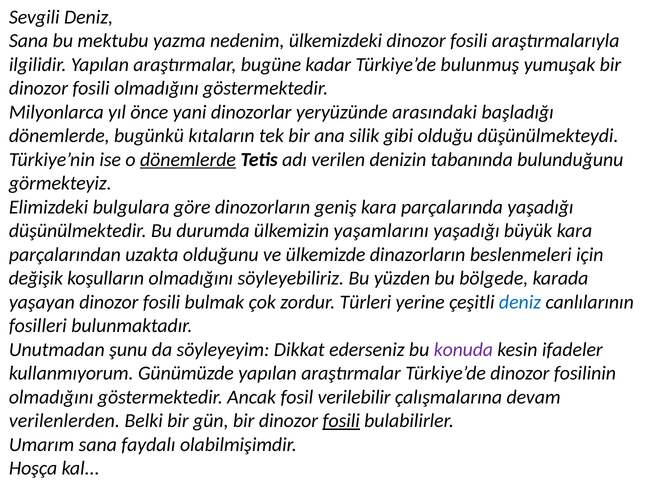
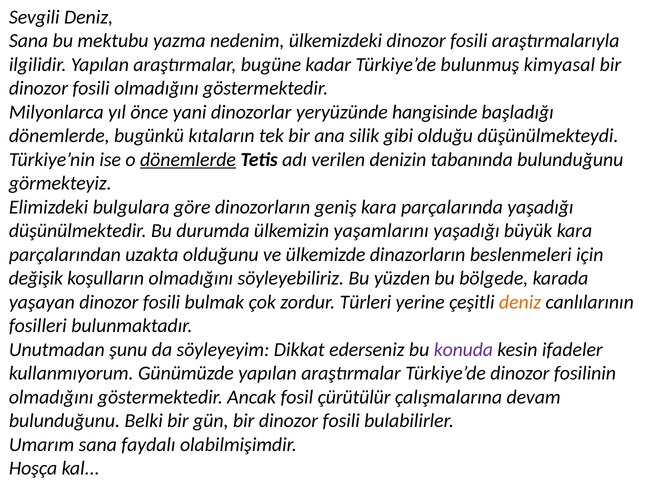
yumuşak: yumuşak -> kimyasal
arasındaki: arasındaki -> hangisinde
deniz at (520, 302) colour: blue -> orange
verilebilir: verilebilir -> çürütülür
verilenlerden at (64, 421): verilenlerden -> bulunduğunu
fosili at (341, 421) underline: present -> none
